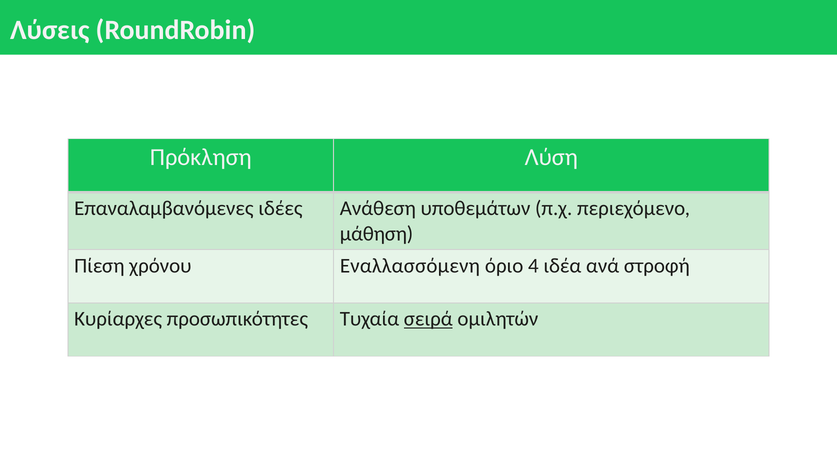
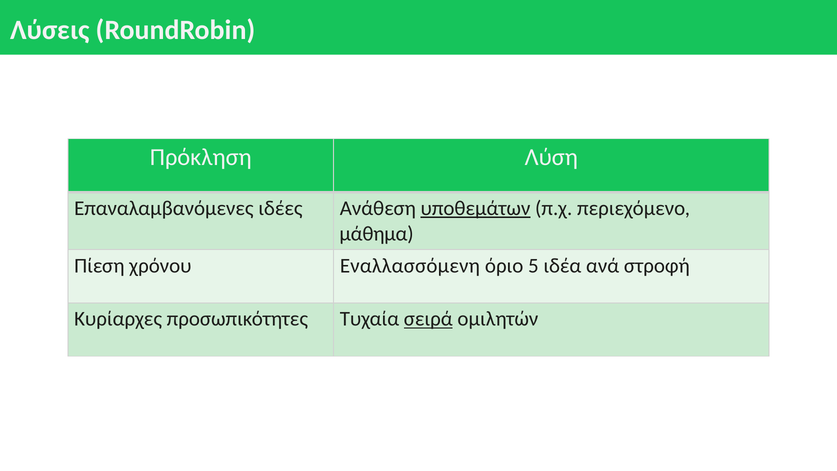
υποθεμάτων underline: none -> present
μάθηση: μάθηση -> μάθημα
4: 4 -> 5
